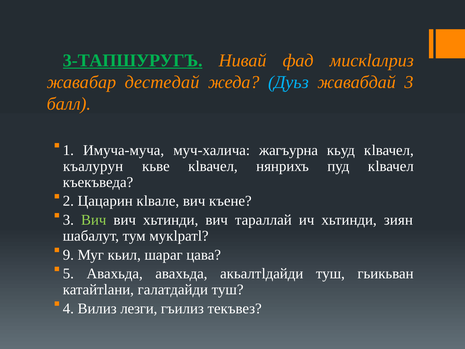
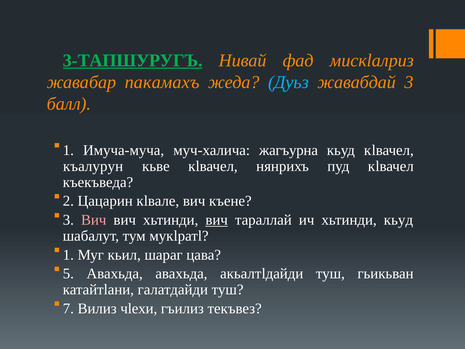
дестедай: дестедай -> пакамахъ
Вич at (94, 220) colour: light green -> pink
вич at (217, 220) underline: none -> present
хьтинди зиян: зиян -> кьуд
9 at (68, 255): 9 -> 1
4: 4 -> 7
лезги: лезги -> чlехи
